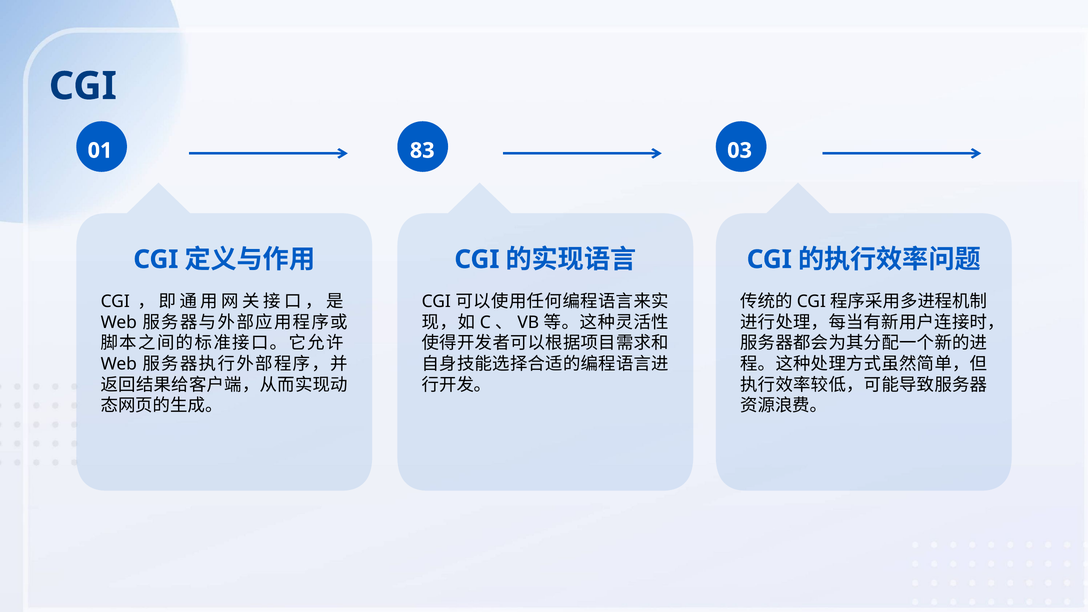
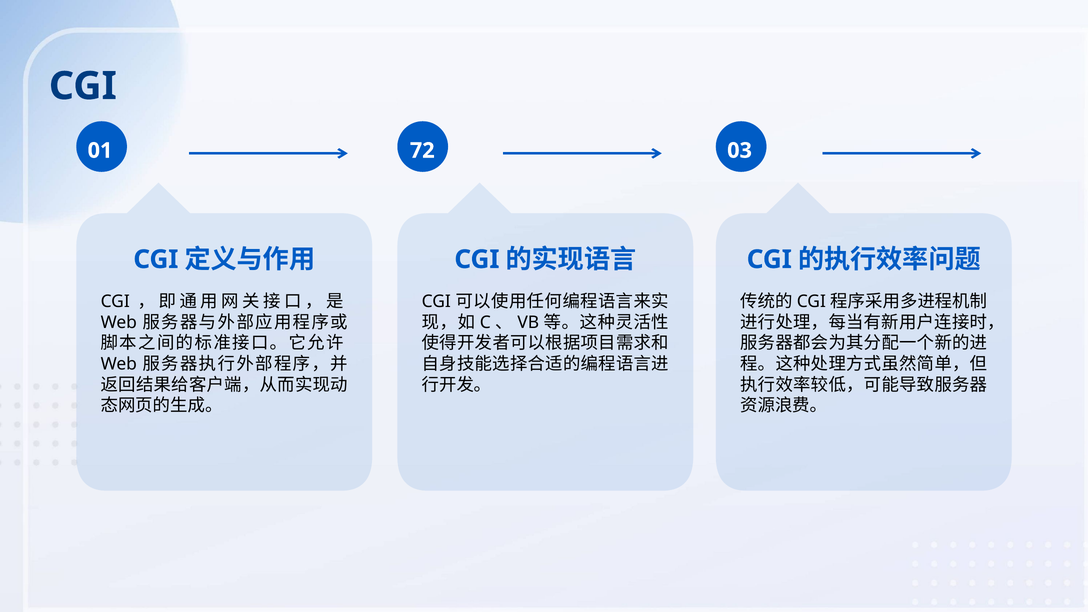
83: 83 -> 72
